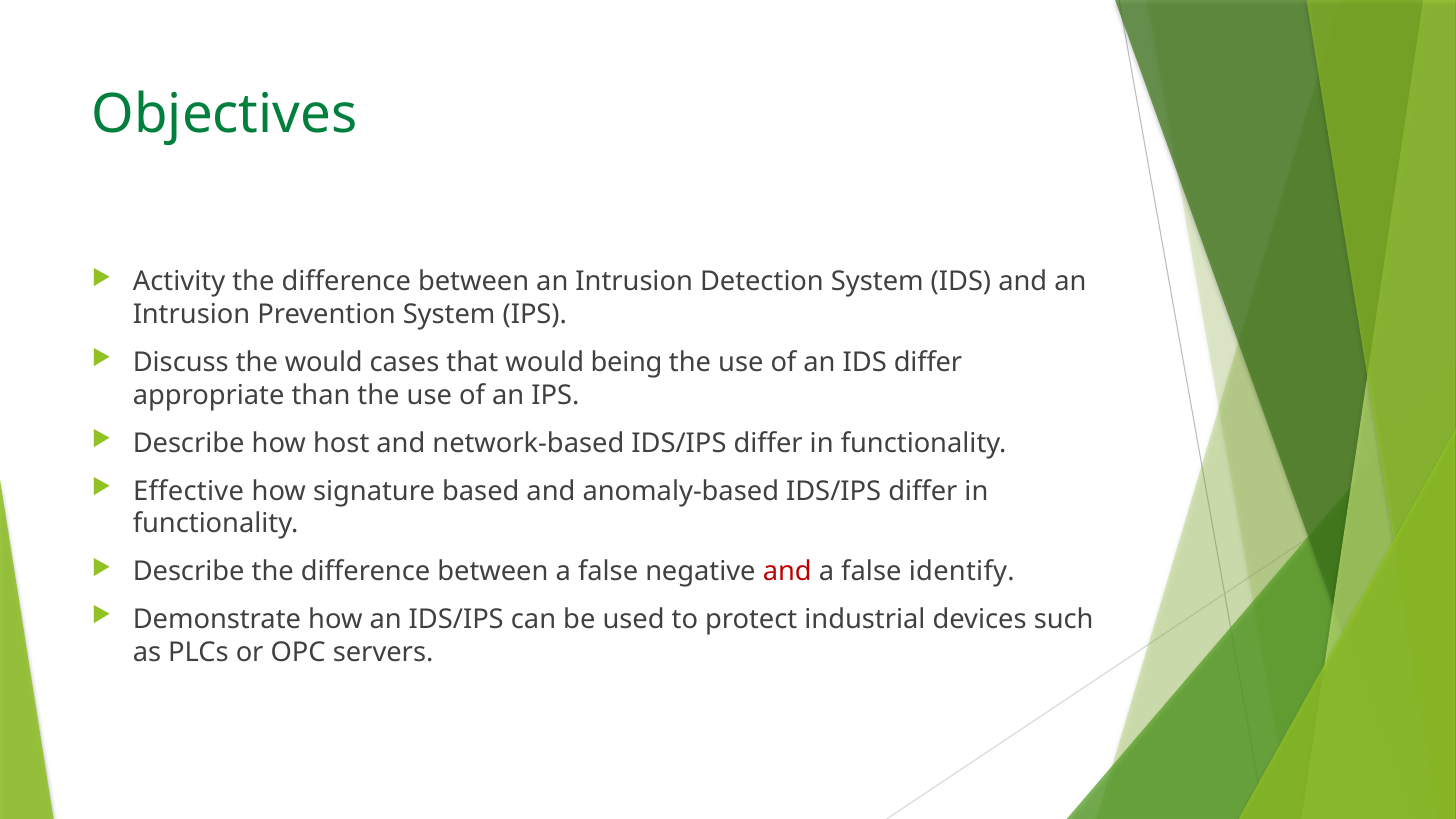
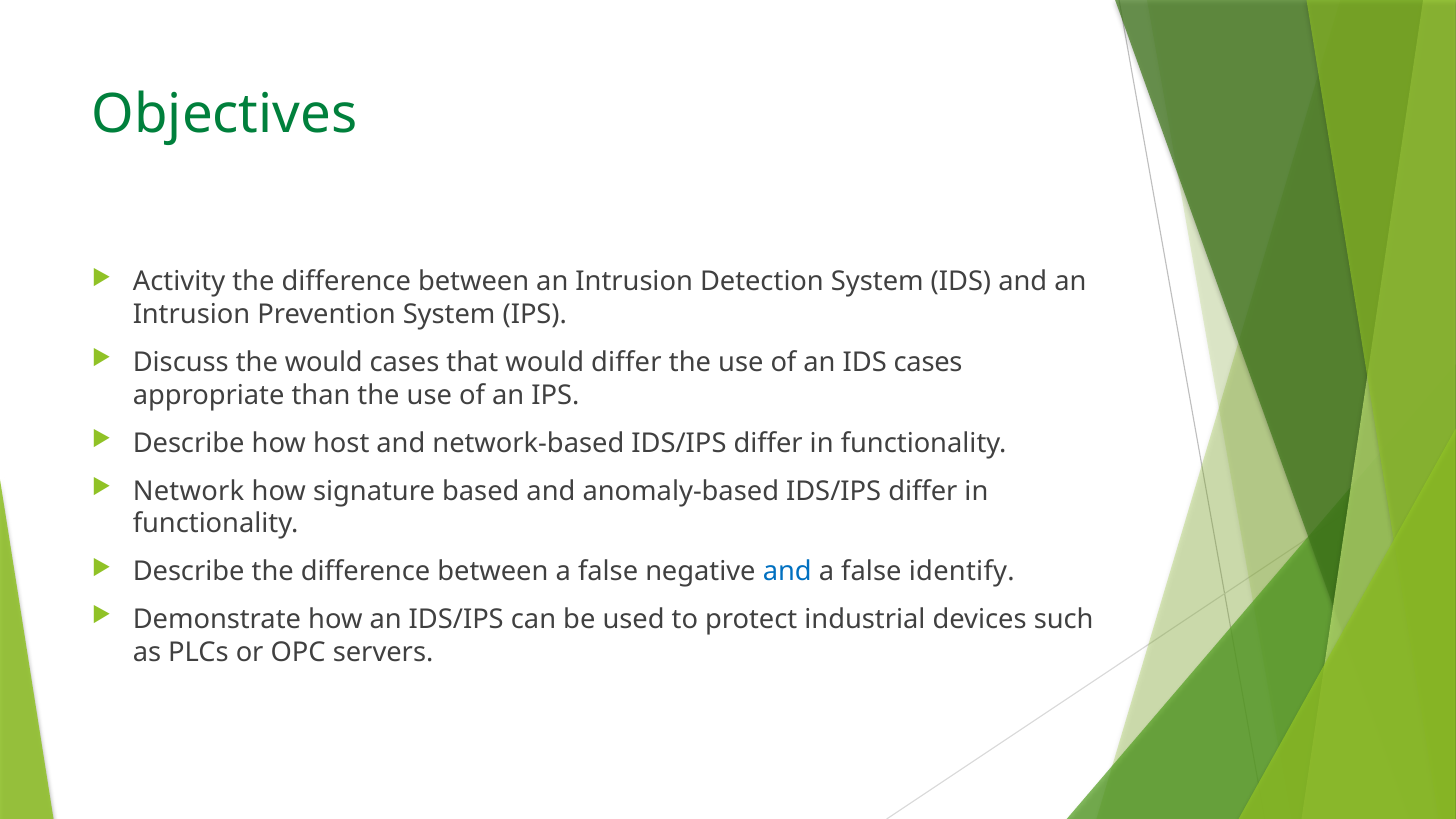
would being: being -> differ
IDS differ: differ -> cases
Effective: Effective -> Network
and at (787, 572) colour: red -> blue
